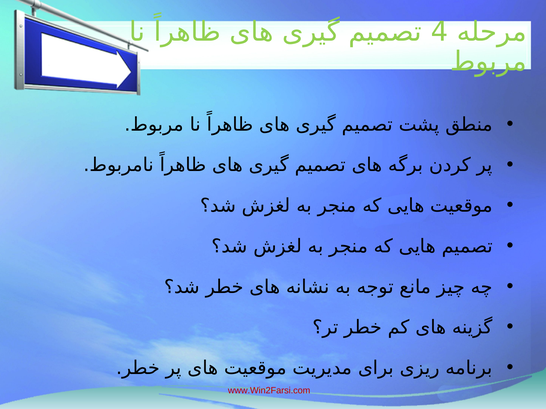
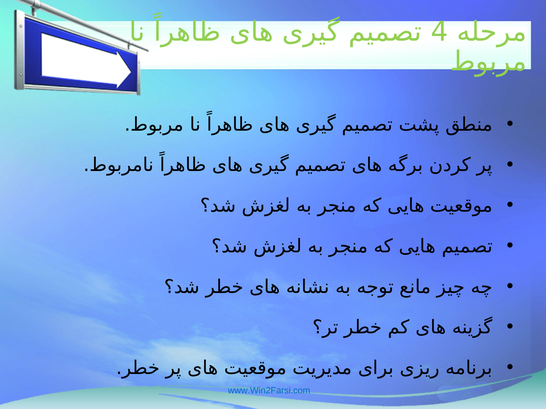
www.Win2Farsi.com colour: red -> blue
